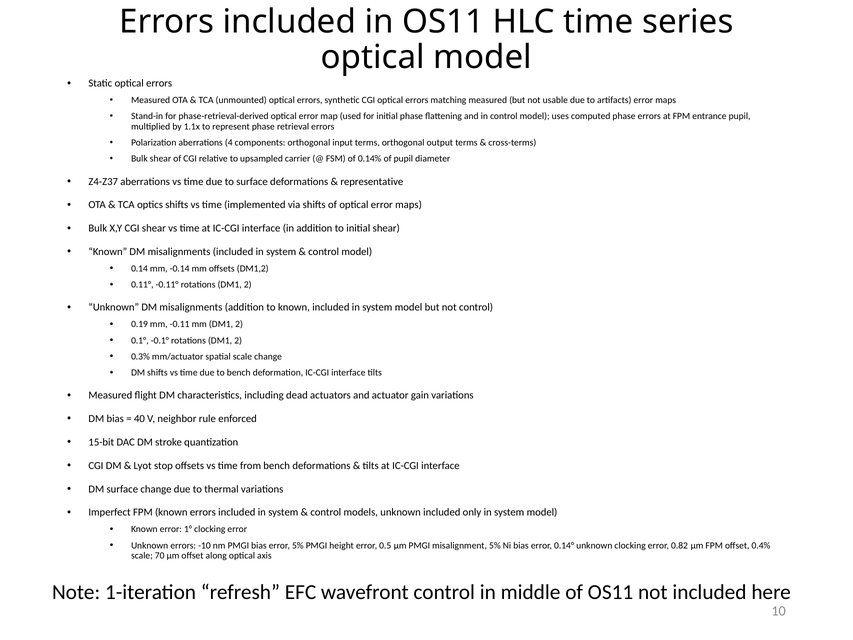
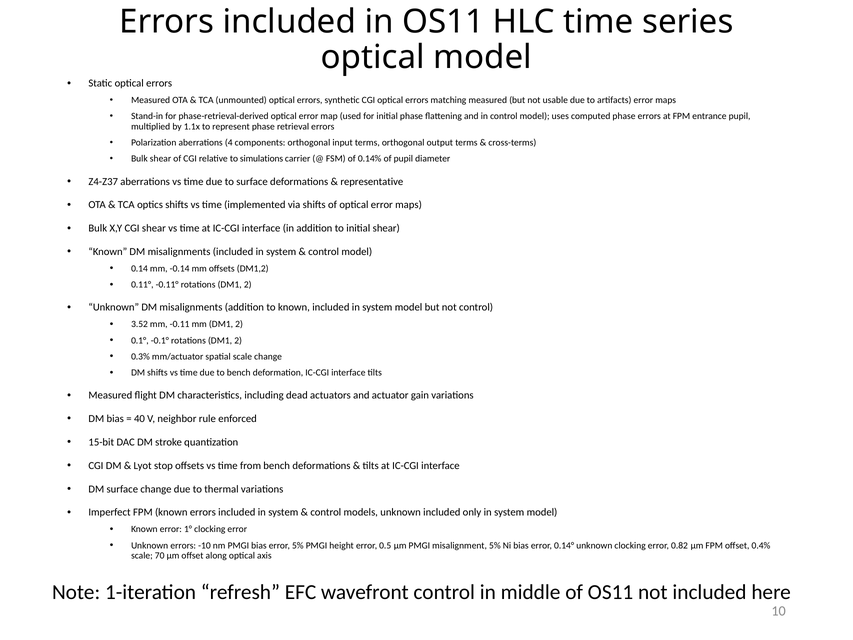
upsampled: upsampled -> simulations
0.19: 0.19 -> 3.52
